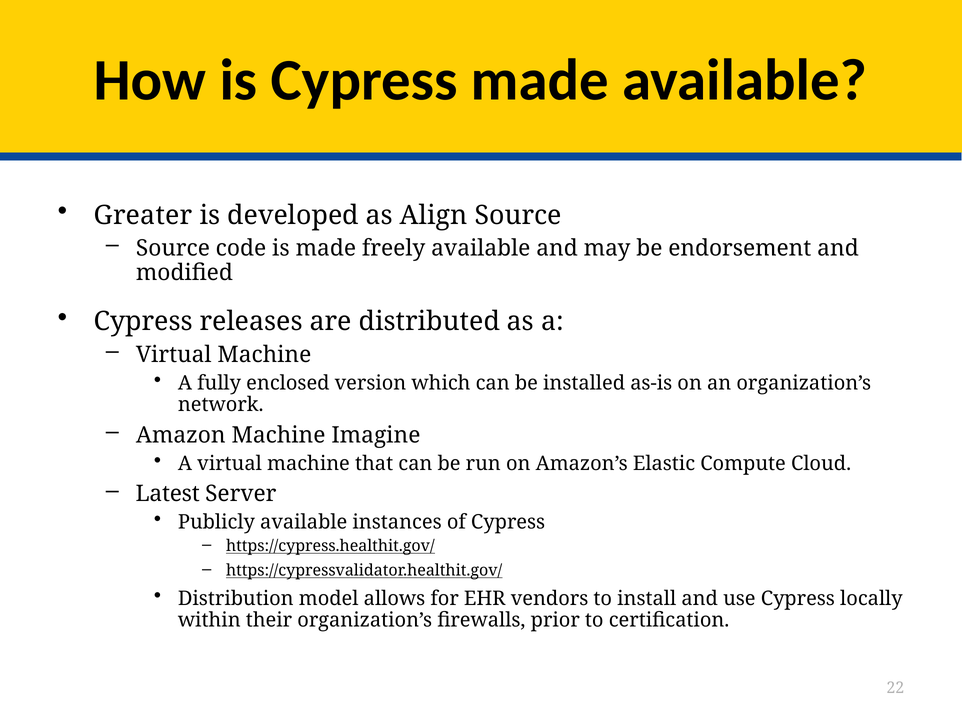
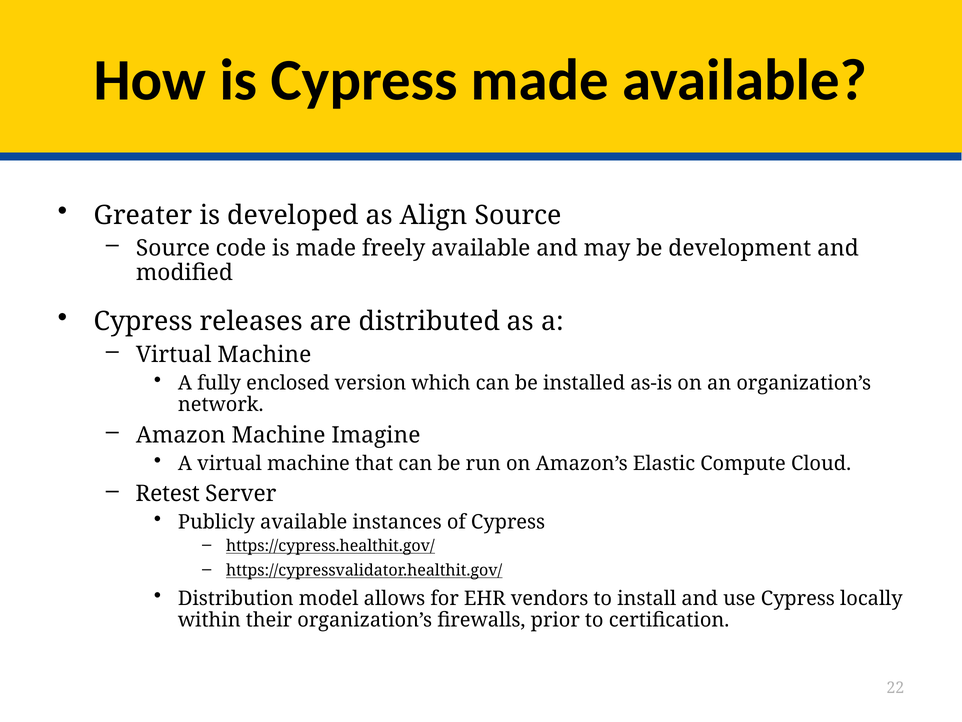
endorsement: endorsement -> development
Latest: Latest -> Retest
